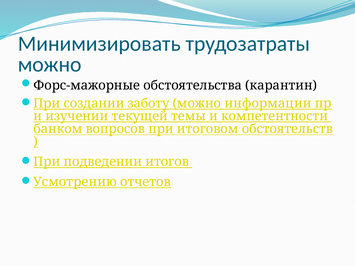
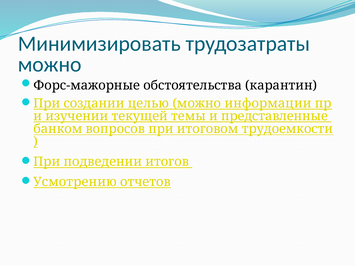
заботу: заботу -> целью
компетентности: компетентности -> представленные
обстоятельств: обстоятельств -> трудоемкости
